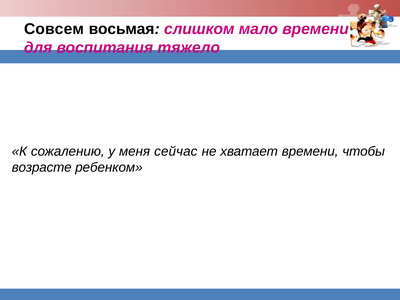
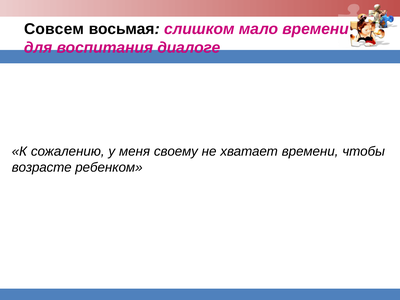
тяжело: тяжело -> диалоге
сейчас: сейчас -> своему
